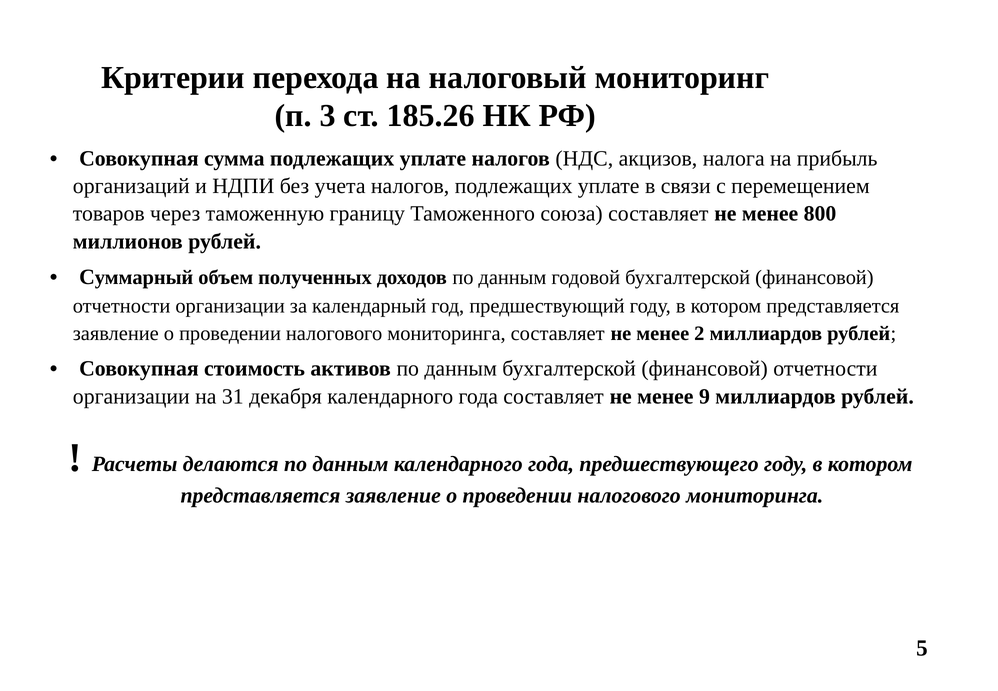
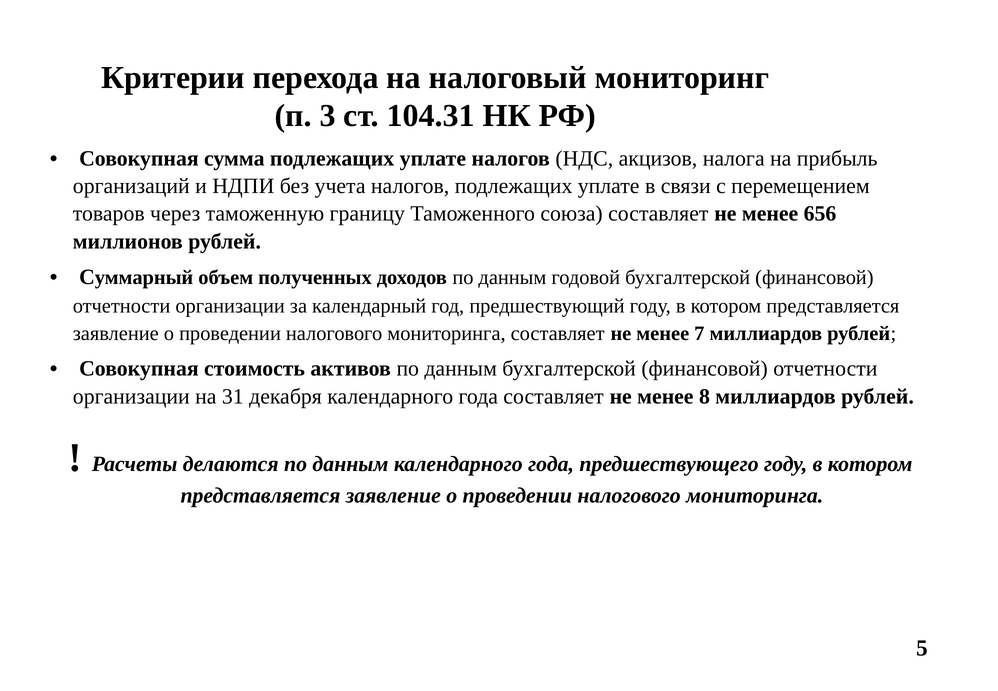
185.26: 185.26 -> 104.31
800: 800 -> 656
2: 2 -> 7
9: 9 -> 8
